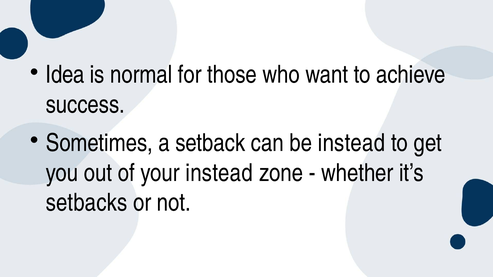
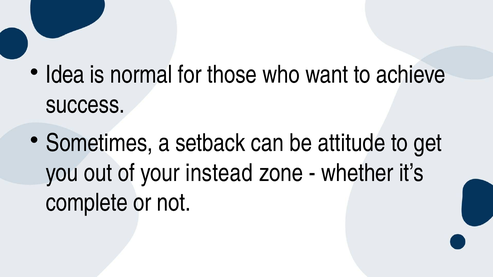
be instead: instead -> attitude
setbacks: setbacks -> complete
